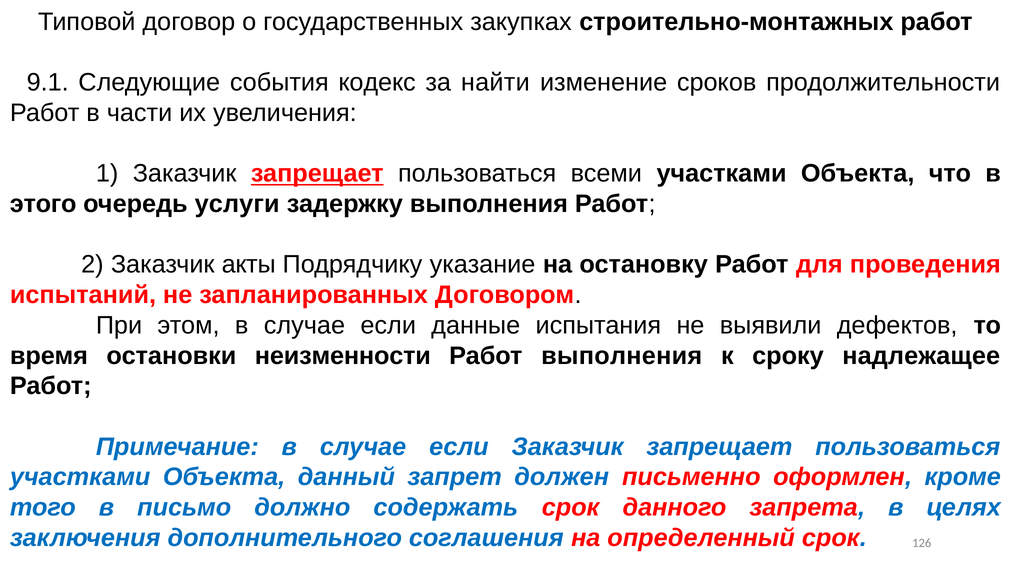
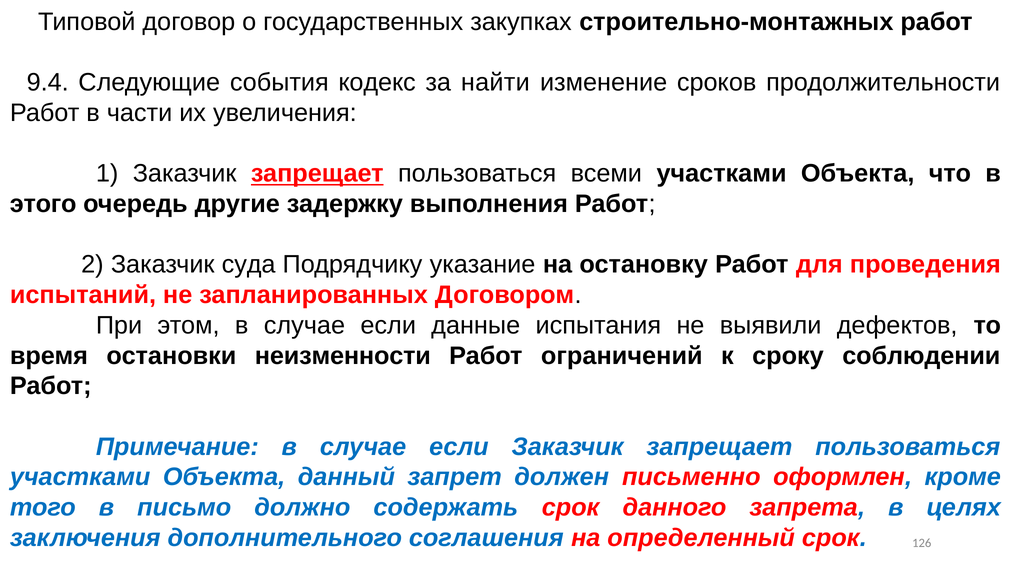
9.1: 9.1 -> 9.4
услуги: услуги -> другие
акты: акты -> суда
Работ выполнения: выполнения -> ограничений
надлежащее: надлежащее -> соблюдении
